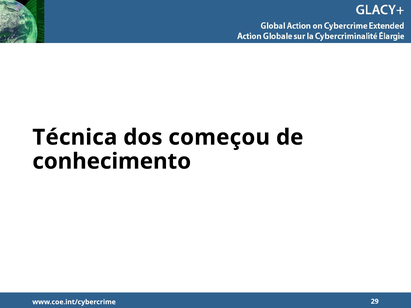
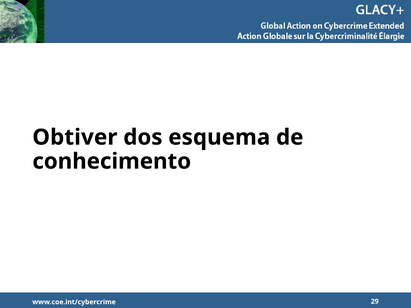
Técnica: Técnica -> Obtiver
começou: começou -> esquema
